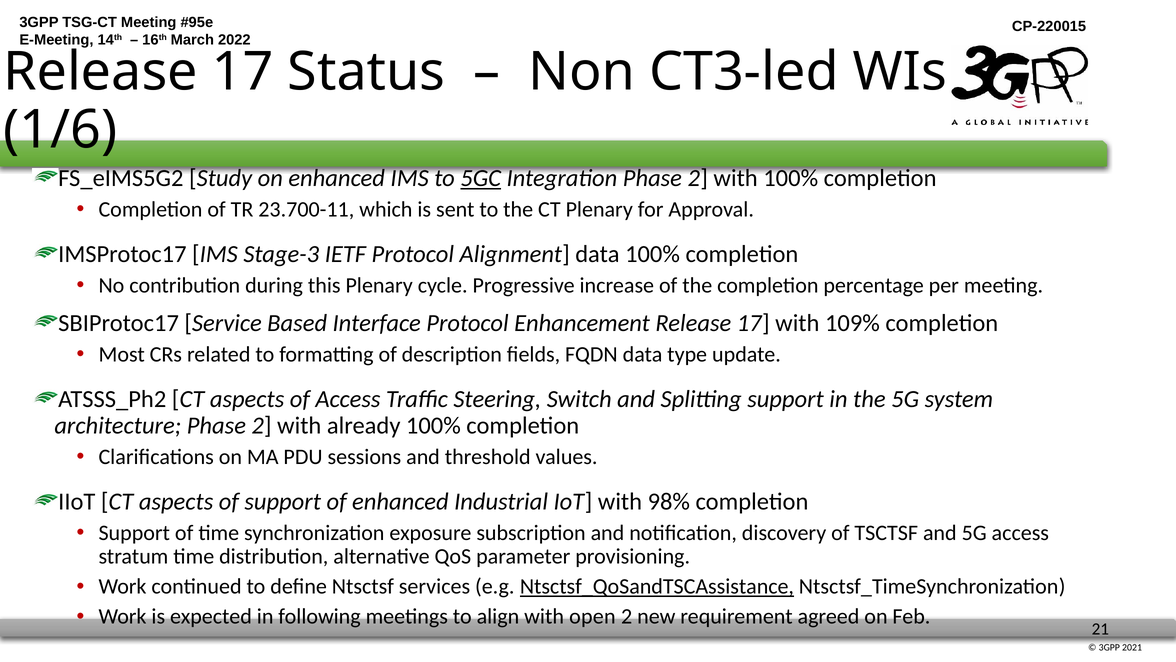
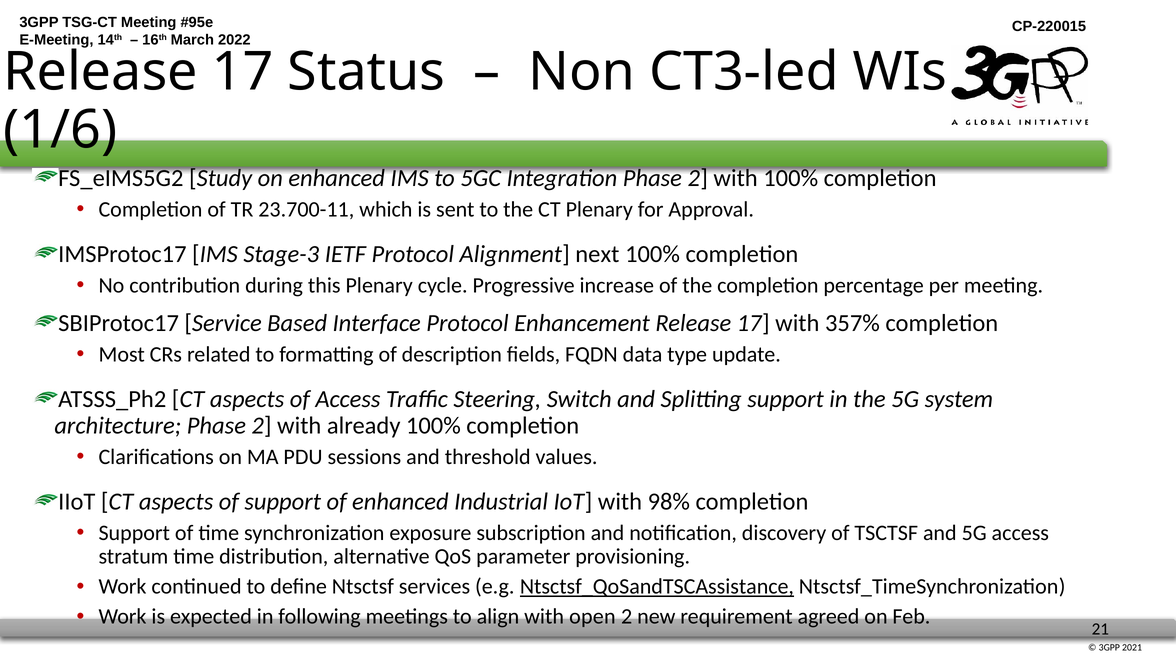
5GC underline: present -> none
Alignment data: data -> next
109%: 109% -> 357%
